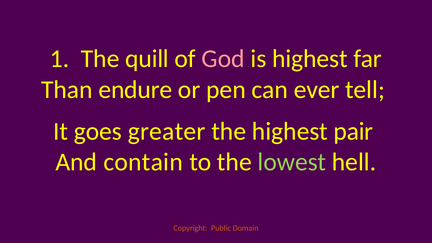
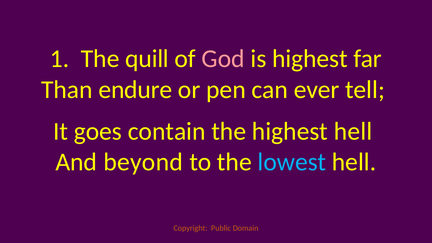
greater: greater -> contain
highest pair: pair -> hell
contain: contain -> beyond
lowest colour: light green -> light blue
